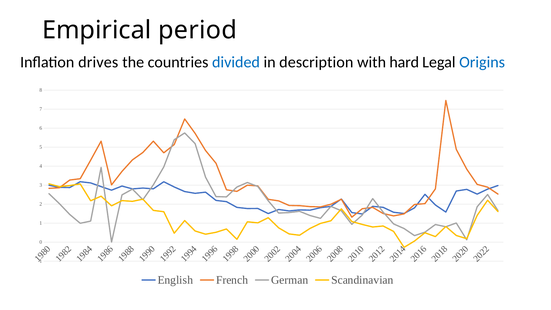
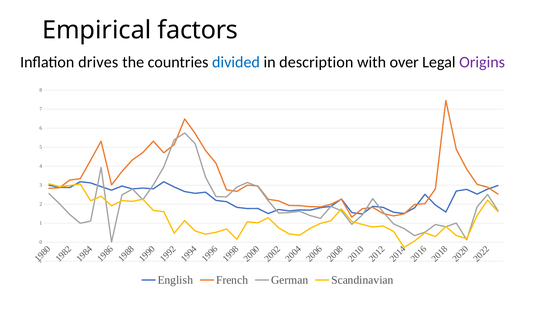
period: period -> factors
hard: hard -> over
Origins colour: blue -> purple
